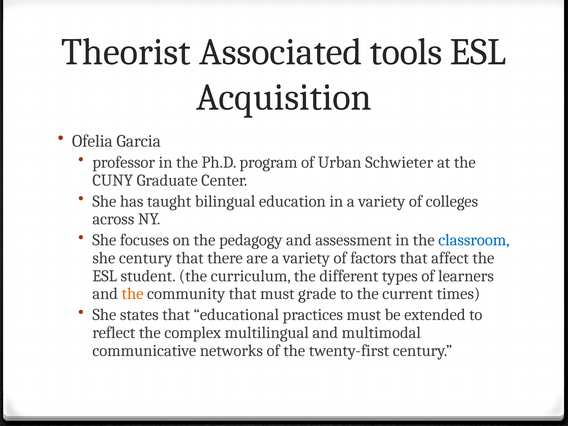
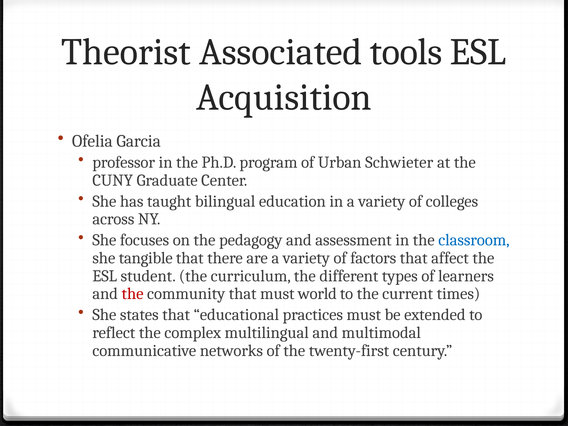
she century: century -> tangible
the at (133, 294) colour: orange -> red
grade: grade -> world
